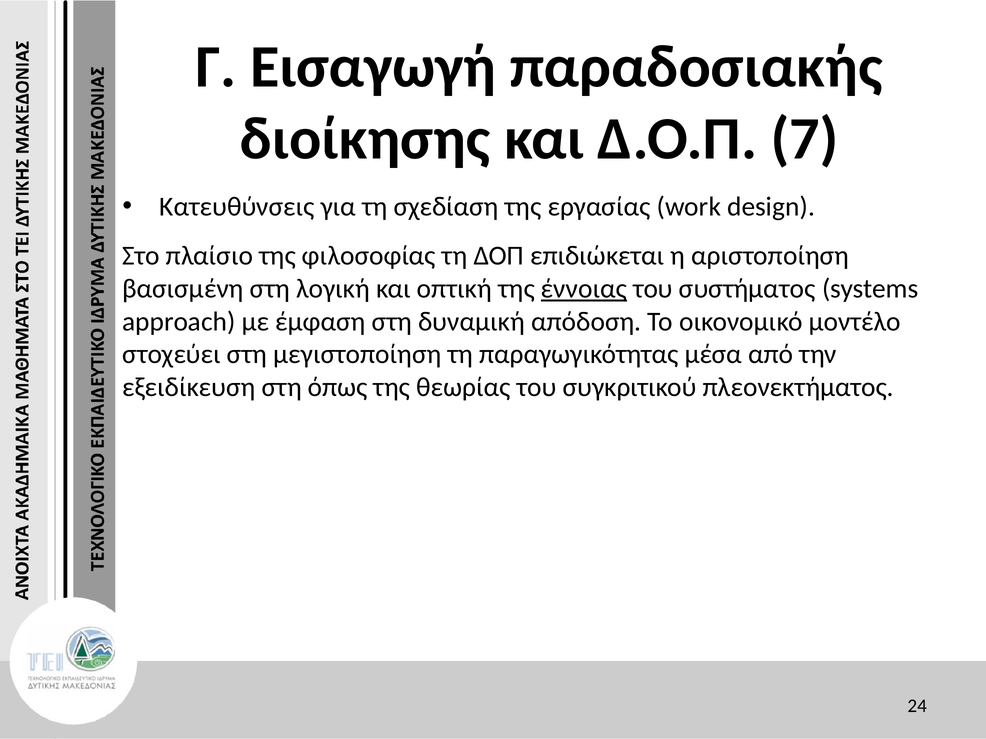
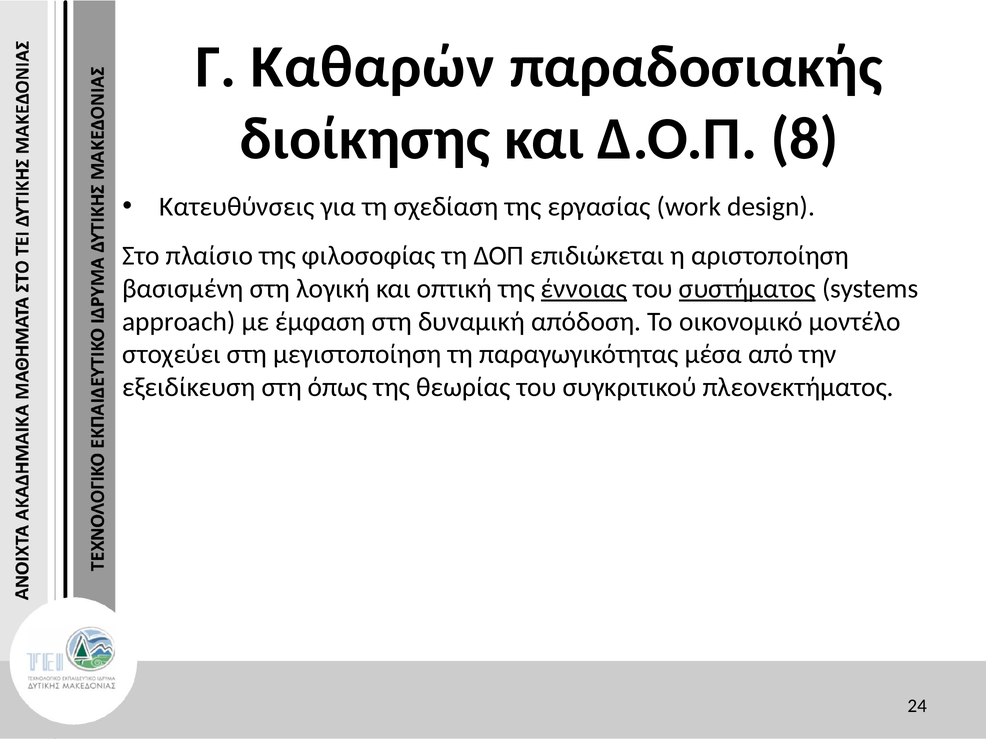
Εισαγωγή: Εισαγωγή -> Καθαρών
7: 7 -> 8
συστήματος underline: none -> present
